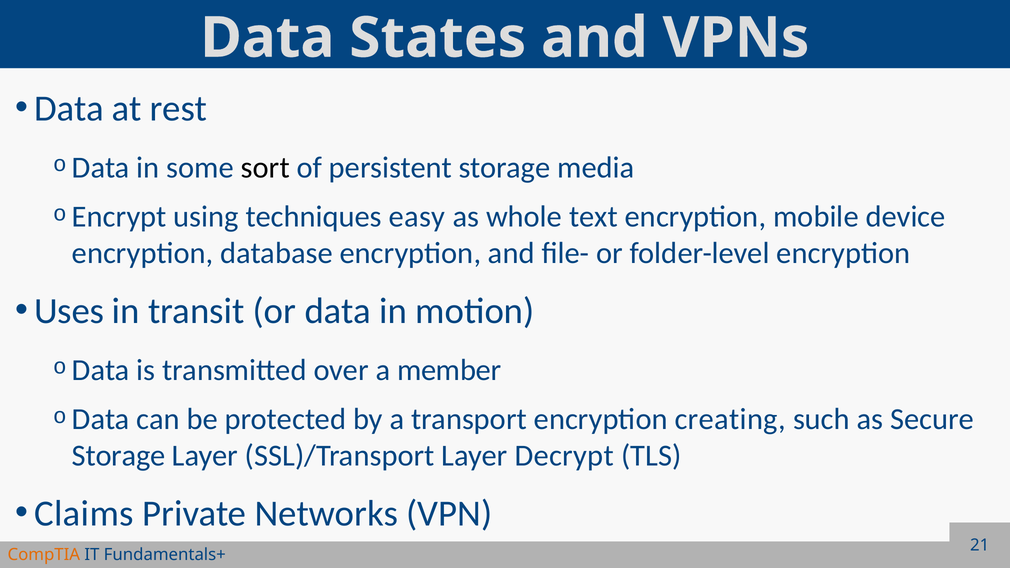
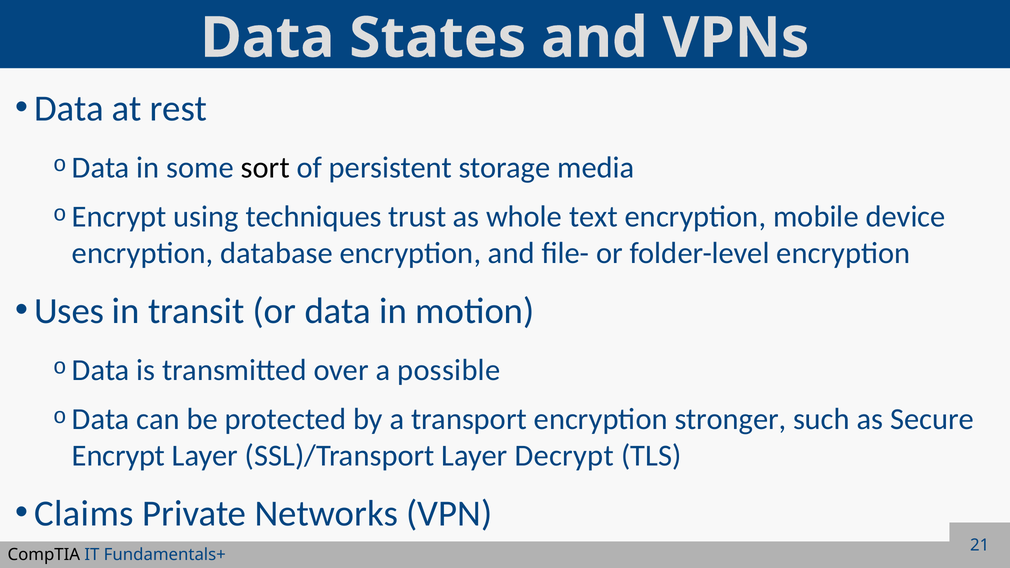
easy: easy -> trust
member: member -> possible
creating: creating -> stronger
Storage at (119, 456): Storage -> Encrypt
CompTIA colour: orange -> black
